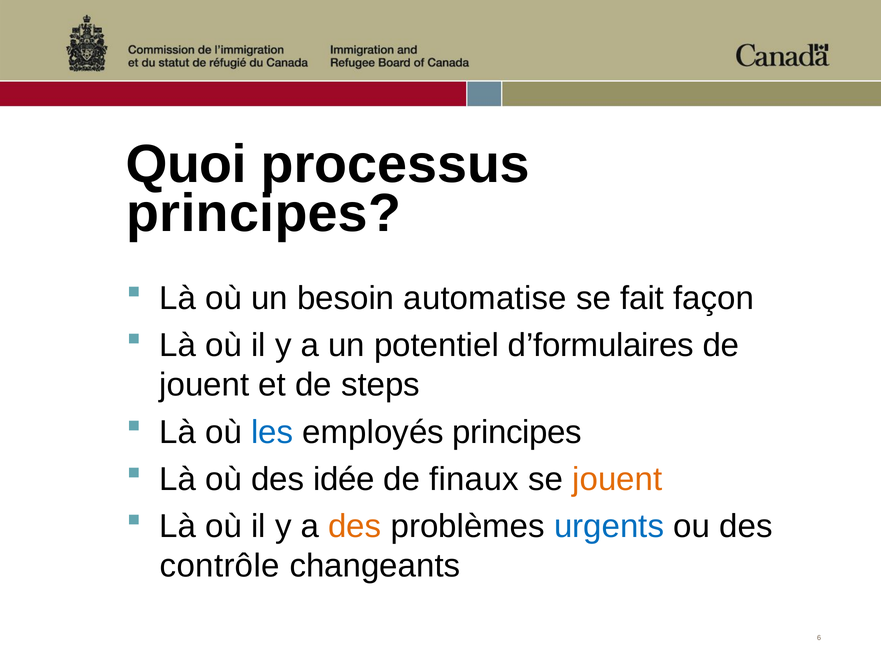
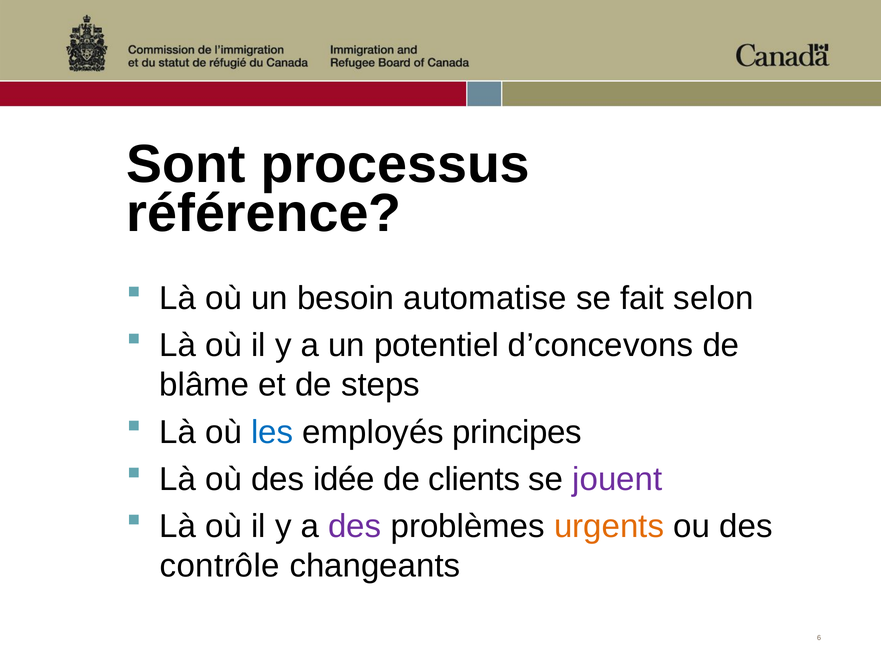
Quoi: Quoi -> Sont
principes at (264, 213): principes -> référence
façon: façon -> selon
d’formulaires: d’formulaires -> d’concevons
jouent at (204, 385): jouent -> blâme
finaux: finaux -> clients
jouent at (617, 479) colour: orange -> purple
des at (355, 526) colour: orange -> purple
urgents colour: blue -> orange
